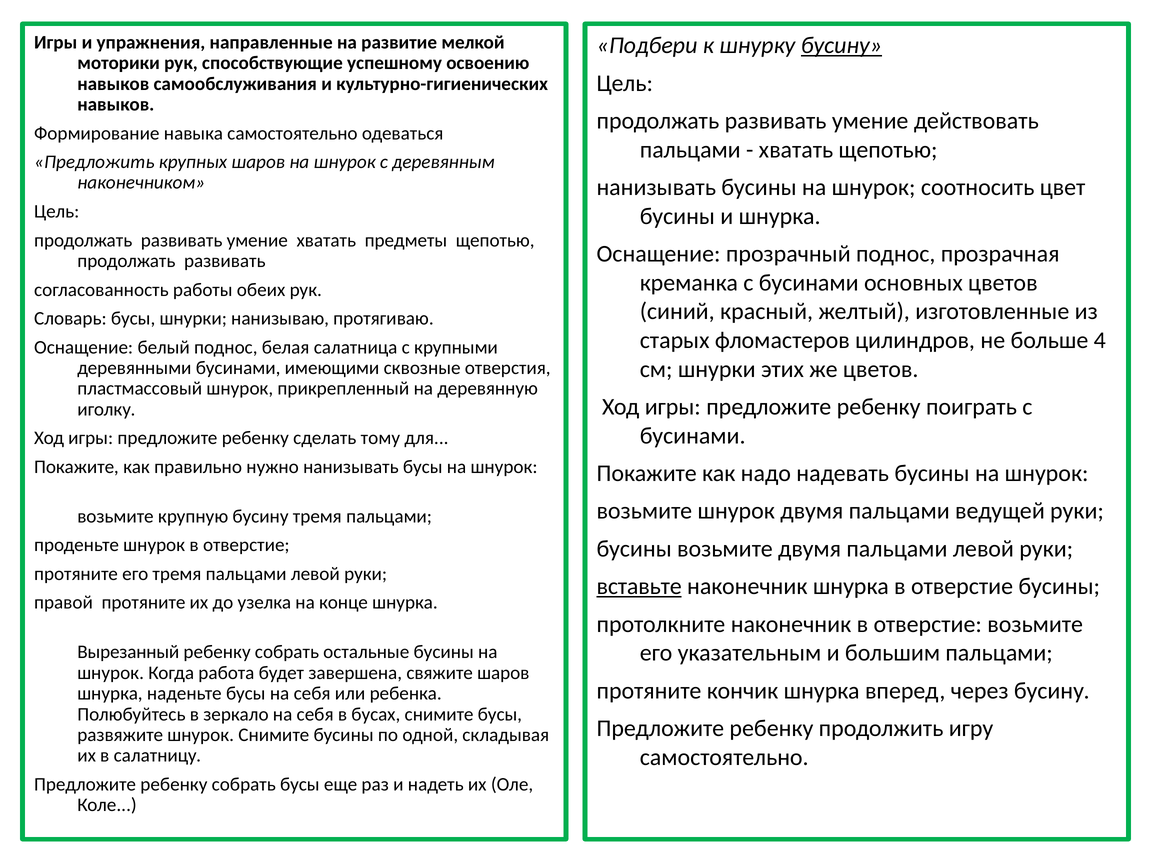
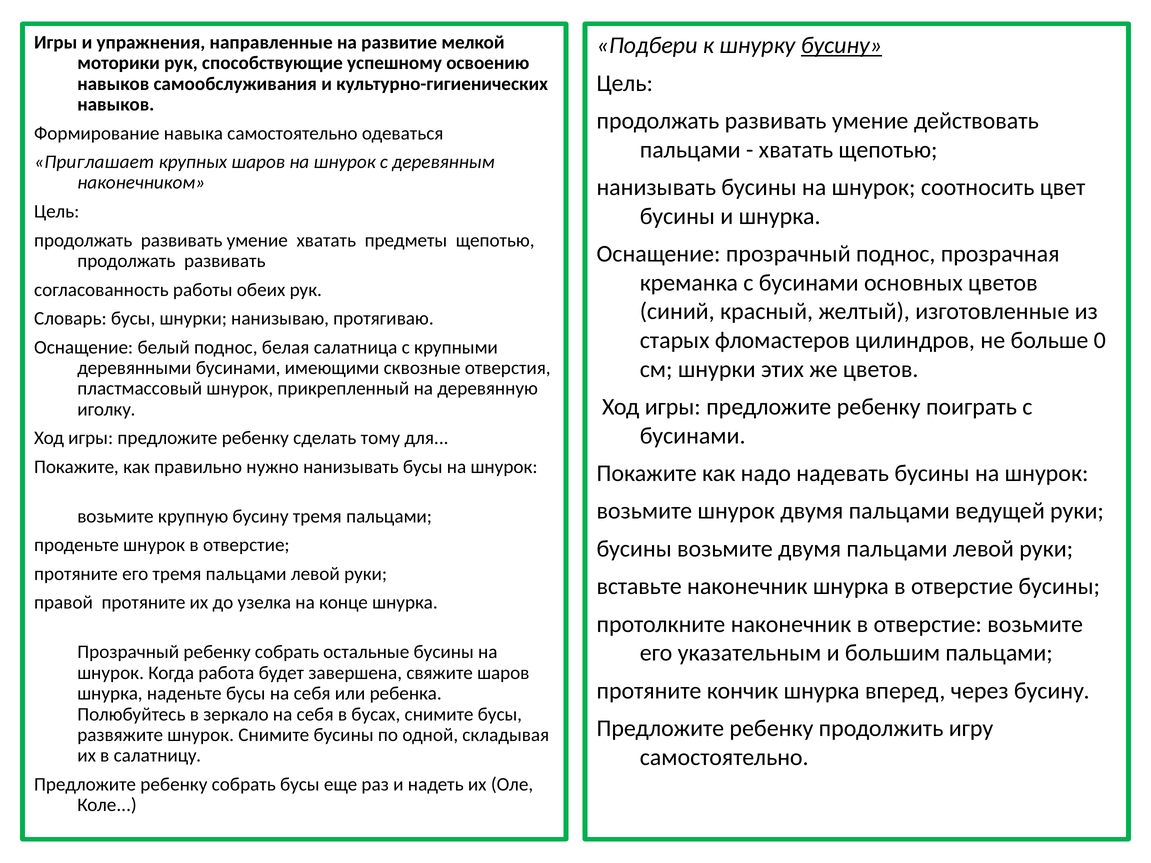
Предложить: Предложить -> Приглашает
4: 4 -> 0
вставьте underline: present -> none
Вырезанный at (128, 652): Вырезанный -> Прозрачный
